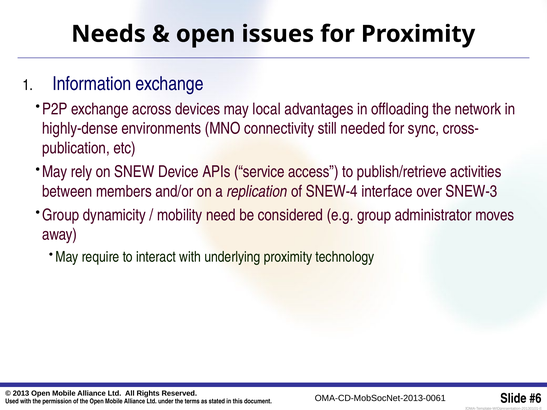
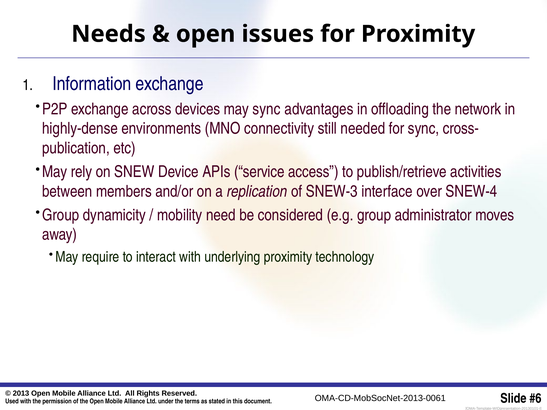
may local: local -> sync
SNEW-4: SNEW-4 -> SNEW-3
SNEW-3: SNEW-3 -> SNEW-4
